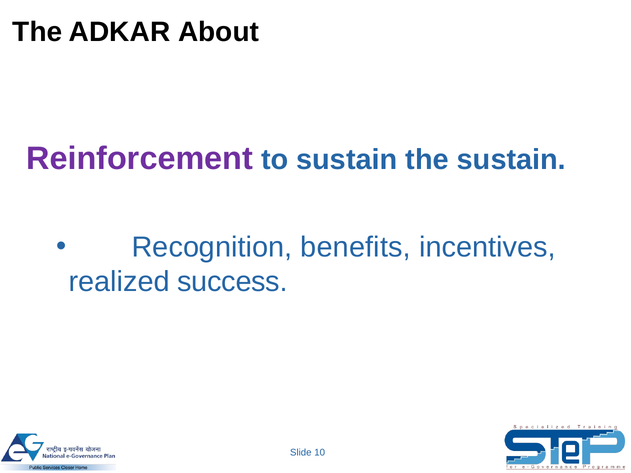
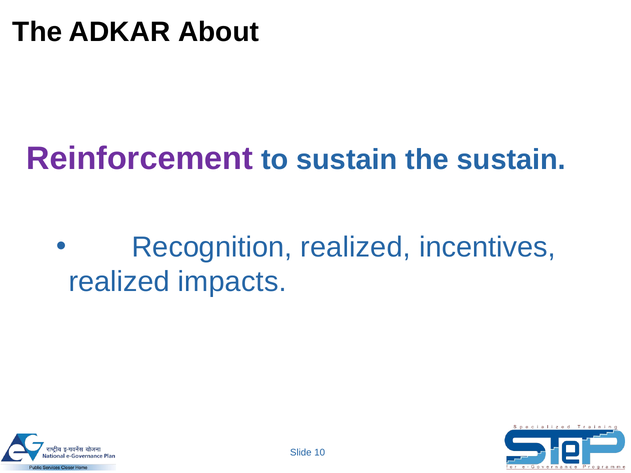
Recognition benefits: benefits -> realized
success: success -> impacts
